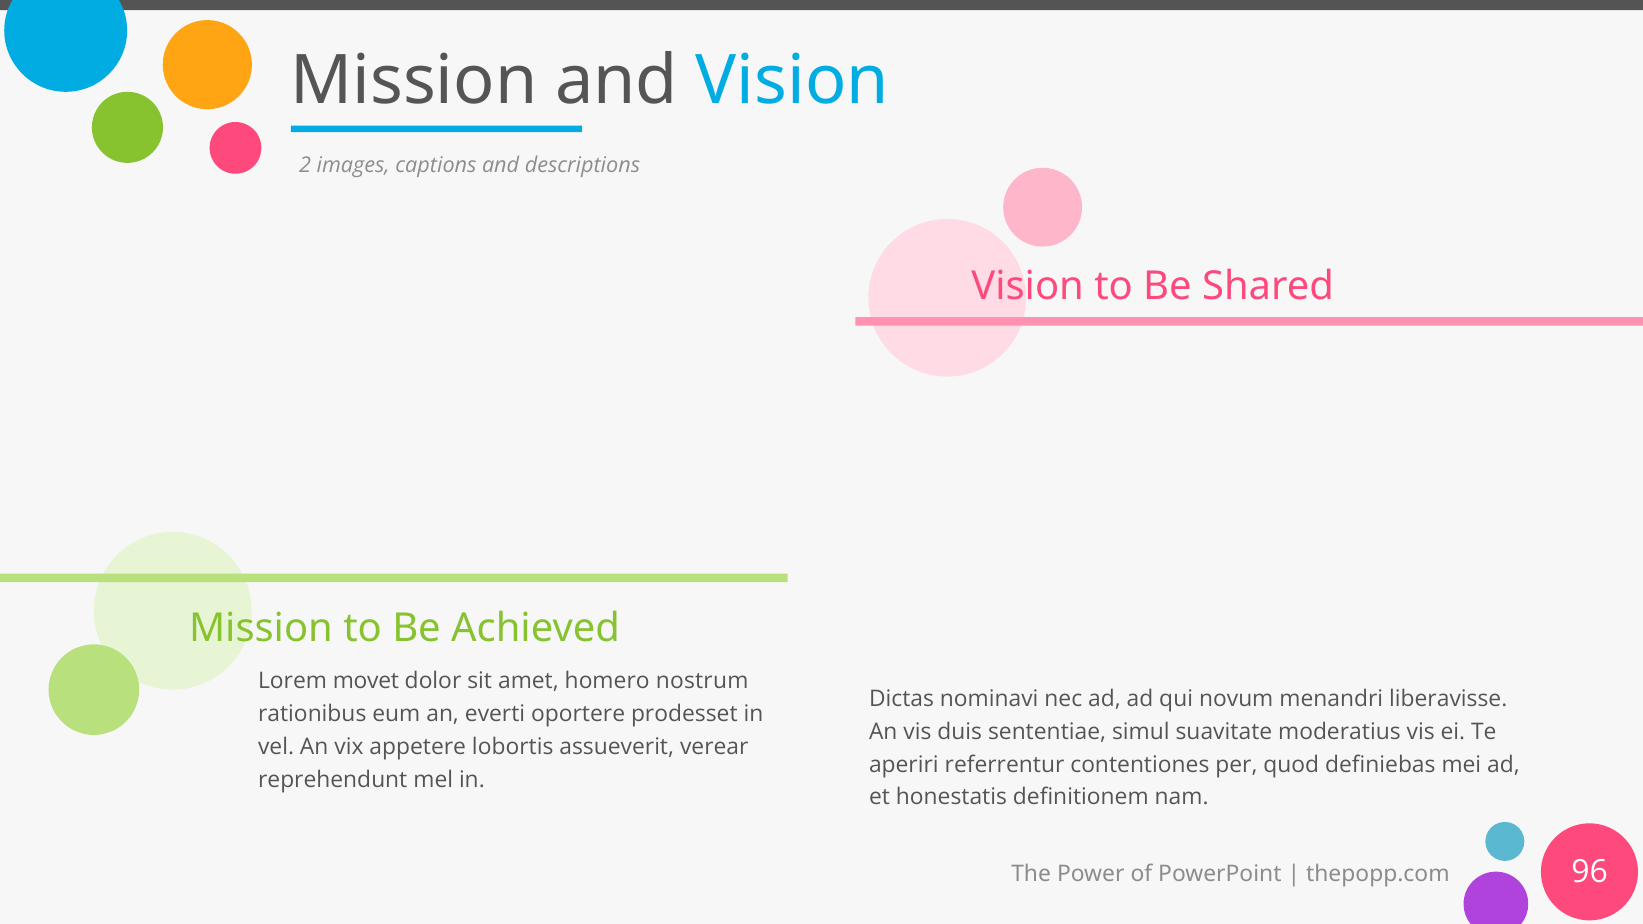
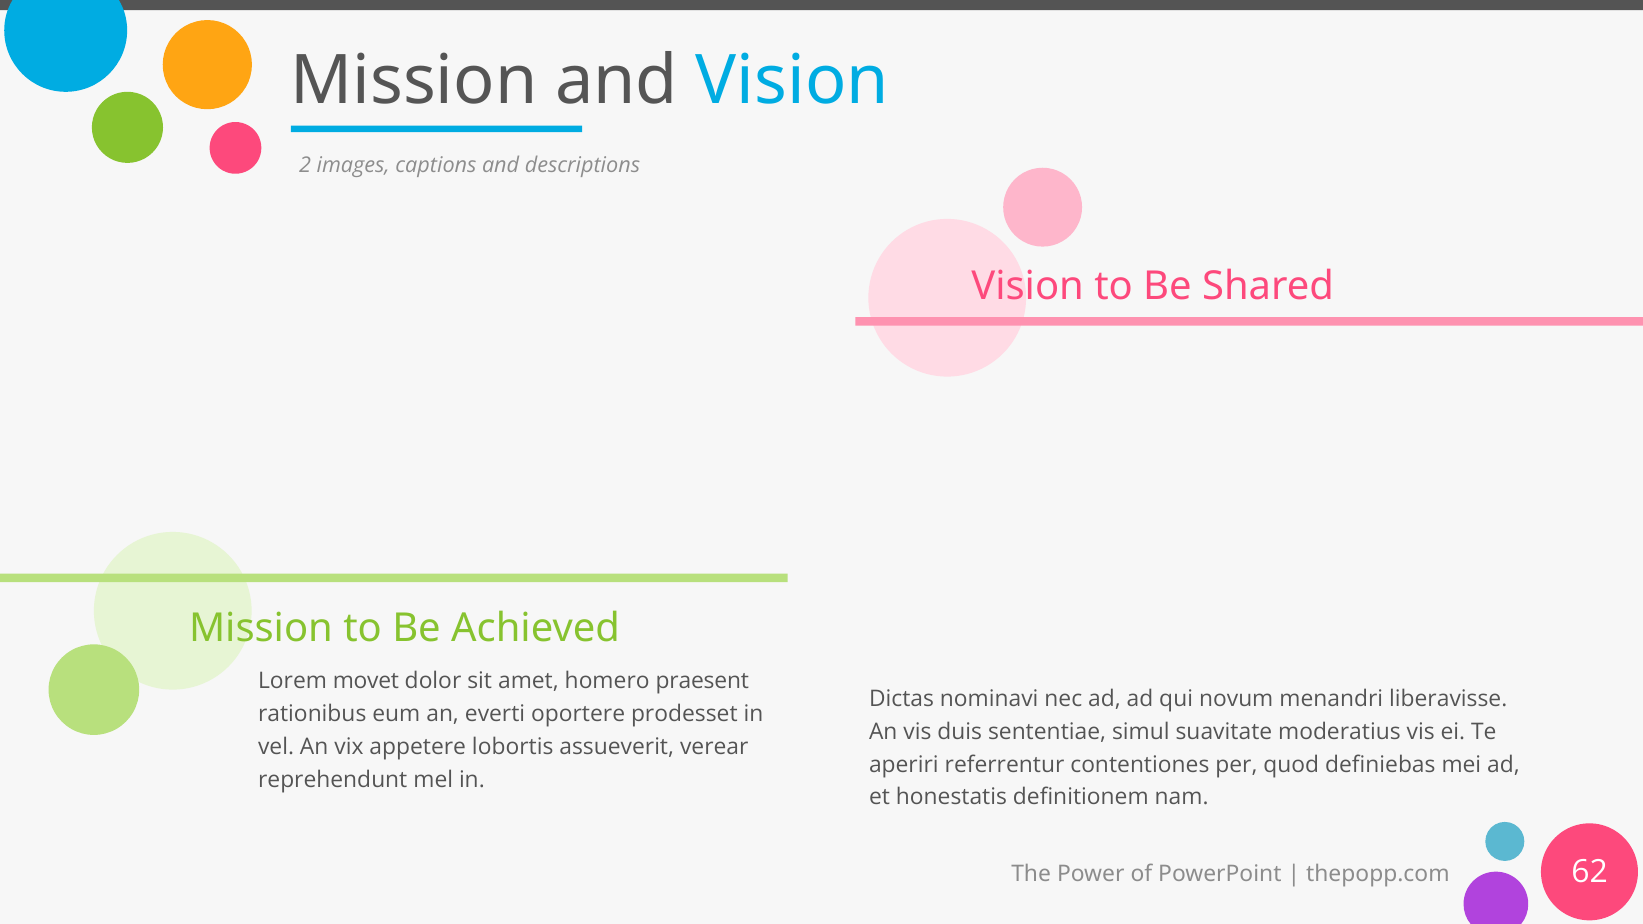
nostrum: nostrum -> praesent
96: 96 -> 62
